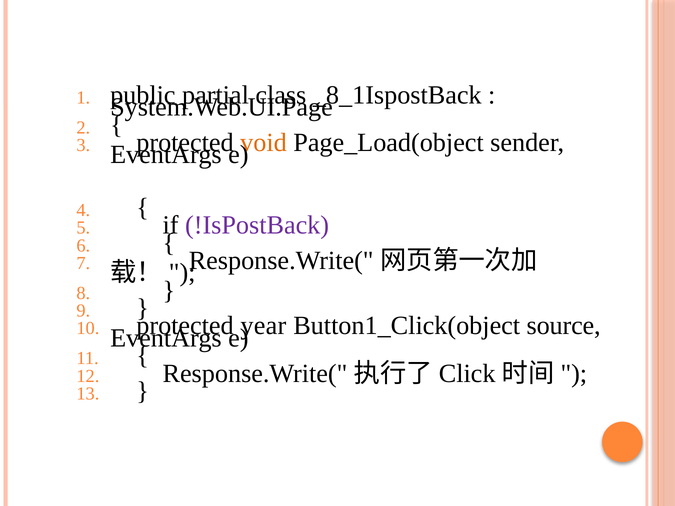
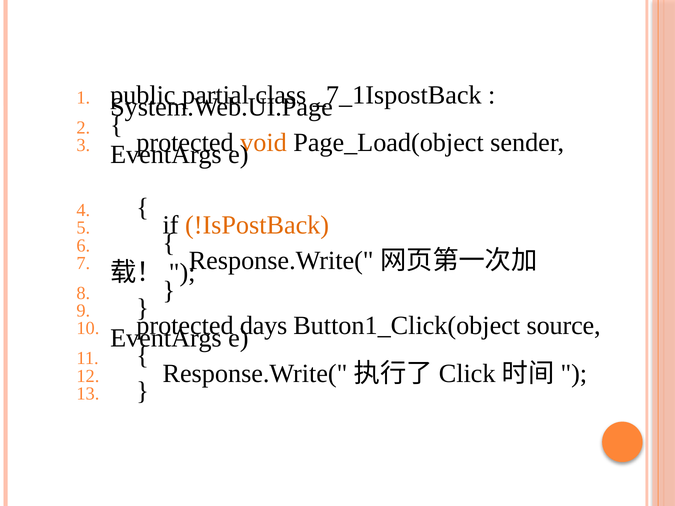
_8_1IspostBack: _8_1IspostBack -> _7_1IspostBack
!IsPostBack colour: purple -> orange
year: year -> days
